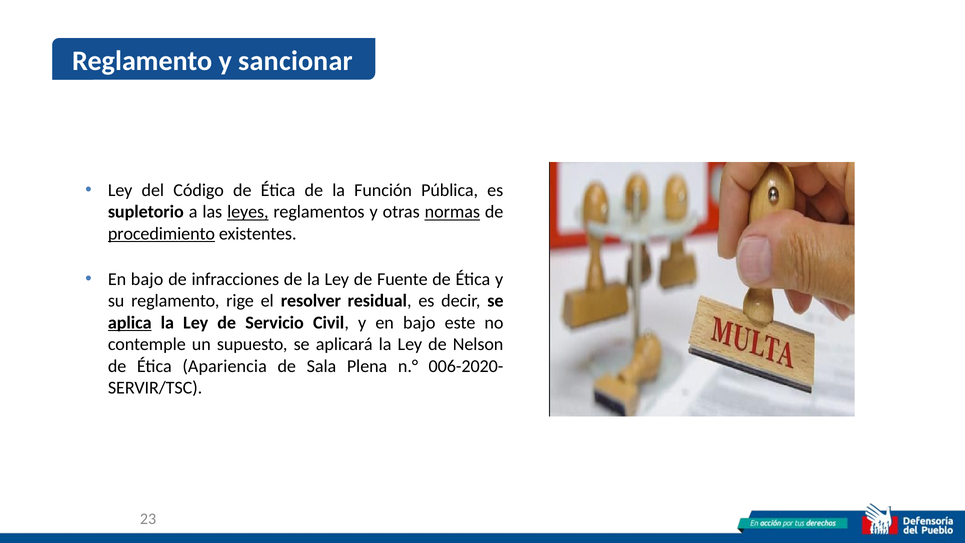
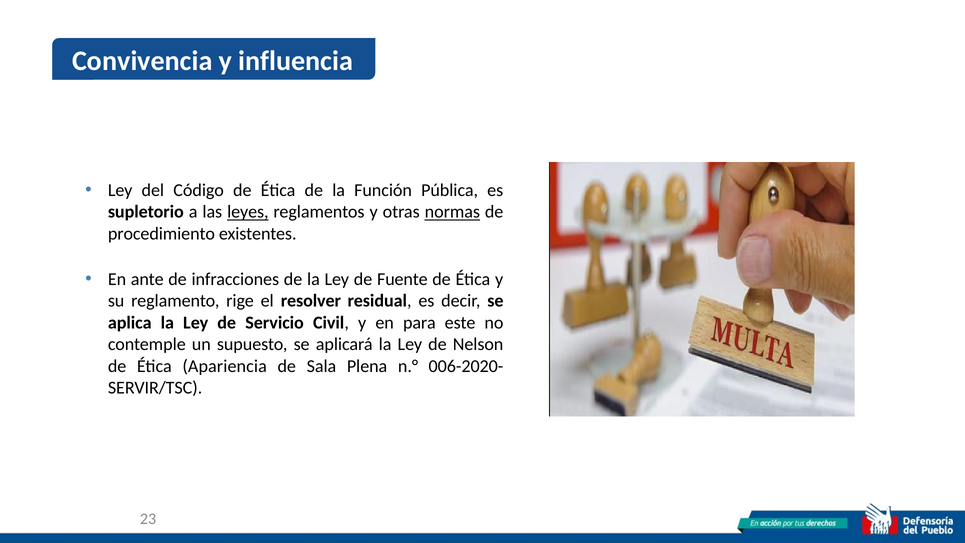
Reglamento at (142, 61): Reglamento -> Convivencia
sancionar: sancionar -> influencia
procedimiento underline: present -> none
bajo at (147, 279): bajo -> ante
aplica underline: present -> none
y en bajo: bajo -> para
